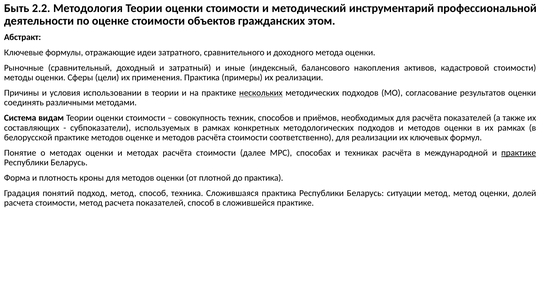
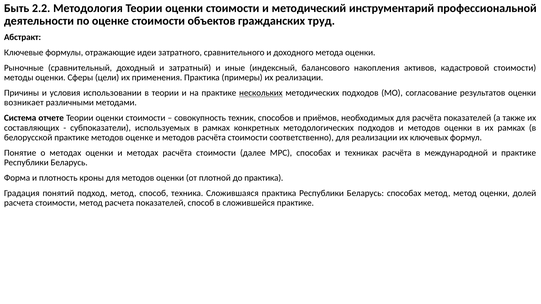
этом: этом -> труд
соединять: соединять -> возникает
видам: видам -> отчете
практике at (519, 153) underline: present -> none
Беларусь ситуации: ситуации -> способах
